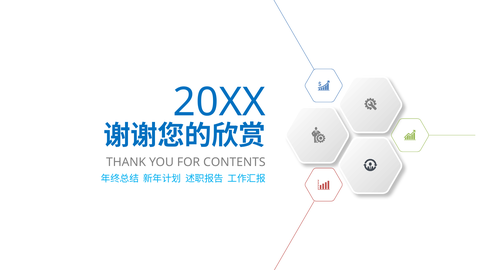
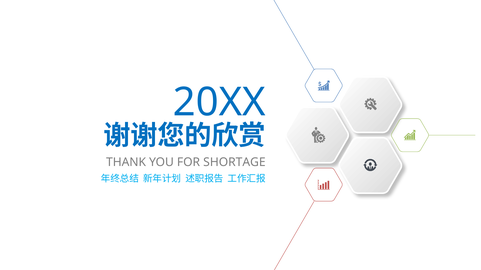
CONTENTS: CONTENTS -> SHORTAGE
